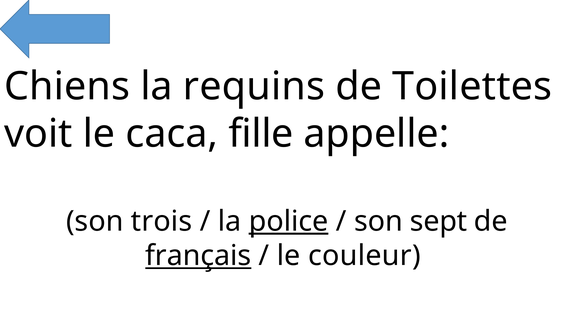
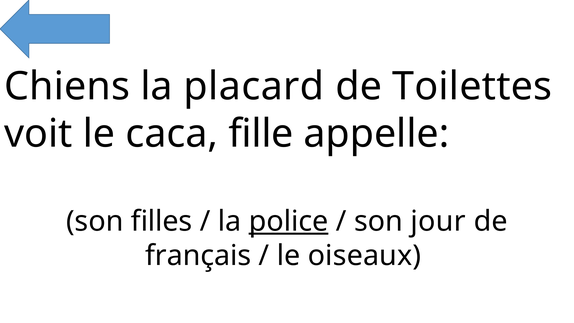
requins: requins -> placard
trois: trois -> filles
sept: sept -> jour
français underline: present -> none
couleur: couleur -> oiseaux
